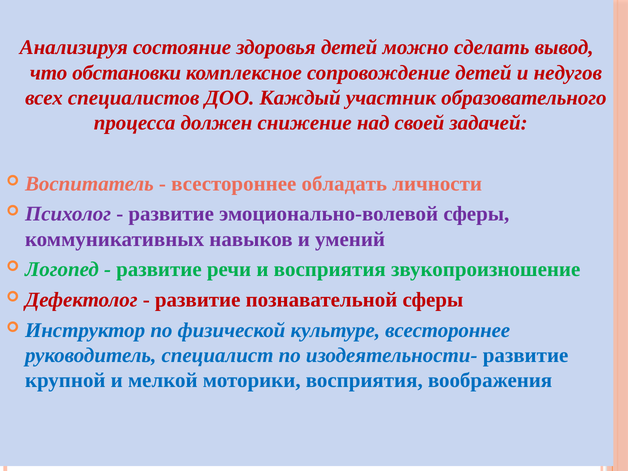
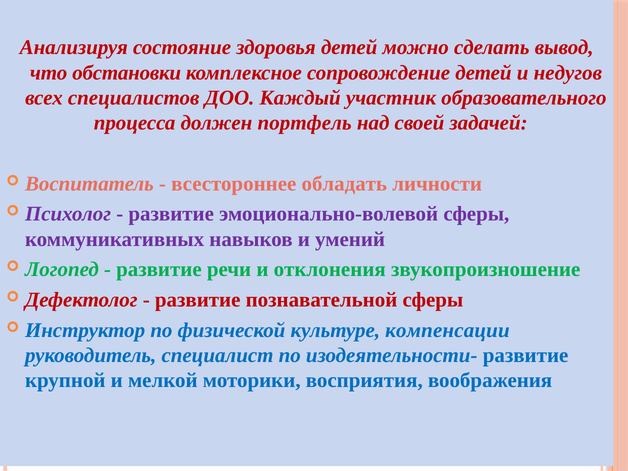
снижение: снижение -> портфель
и восприятия: восприятия -> отклонения
культуре всестороннее: всестороннее -> компенсации
